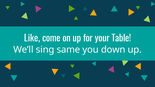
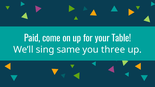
Like: Like -> Paid
down: down -> three
